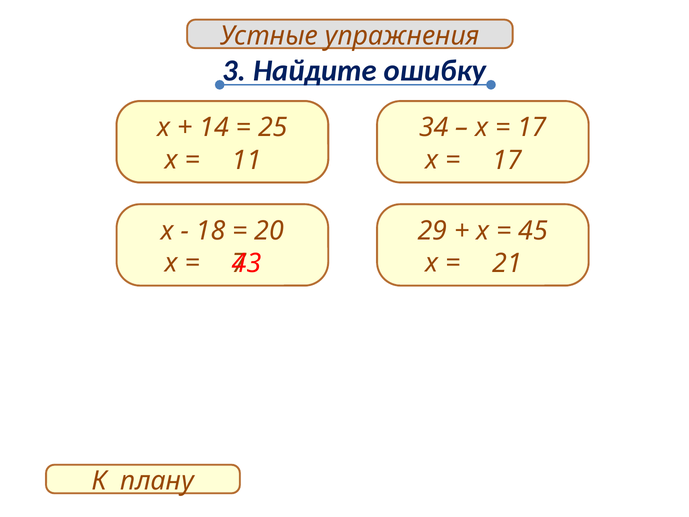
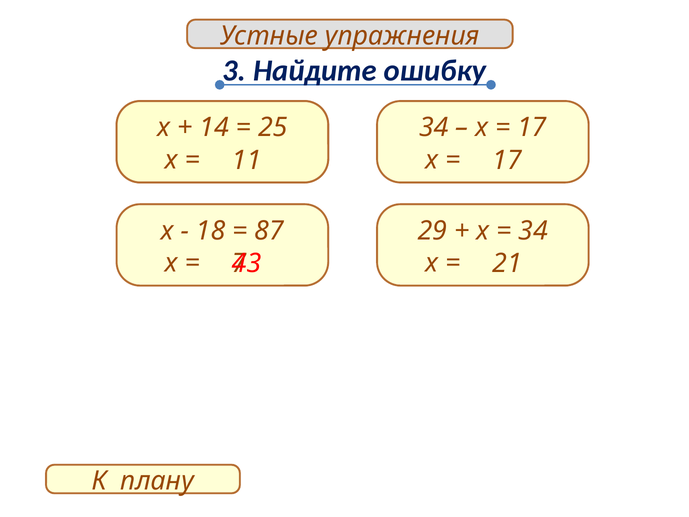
20: 20 -> 87
45 at (533, 231): 45 -> 34
